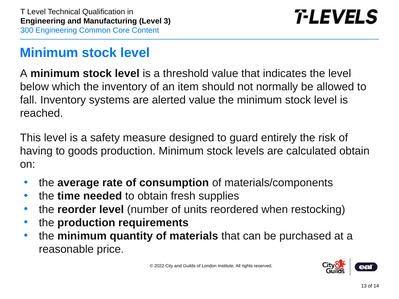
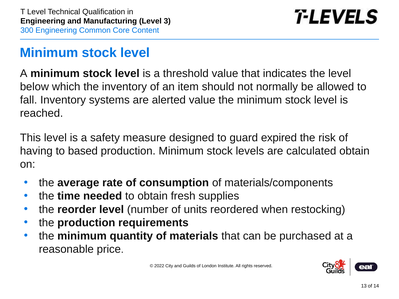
entirely: entirely -> expired
goods: goods -> based
